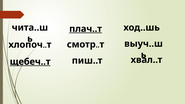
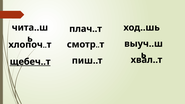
плач..т underline: present -> none
